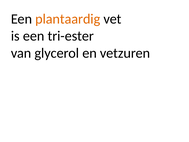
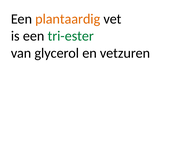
tri-ester colour: black -> green
